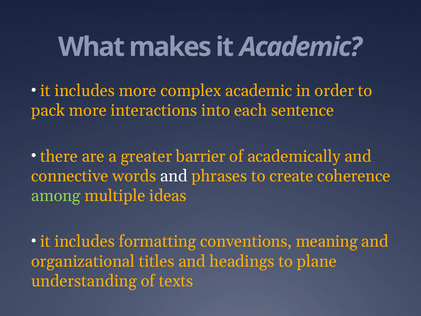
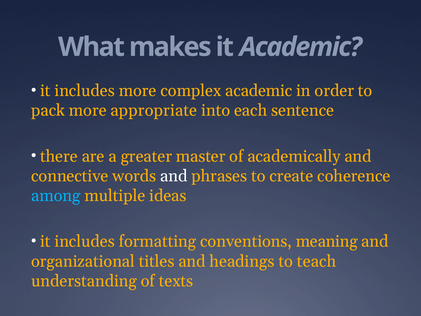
interactions: interactions -> appropriate
barrier: barrier -> master
among colour: light green -> light blue
plane: plane -> teach
